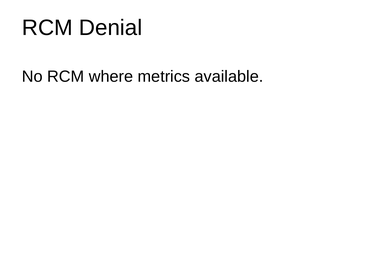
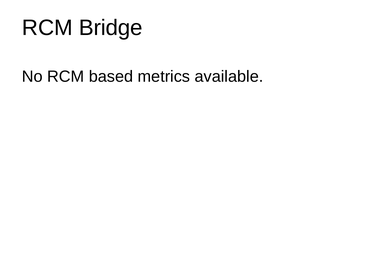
Denial: Denial -> Bridge
where: where -> based
